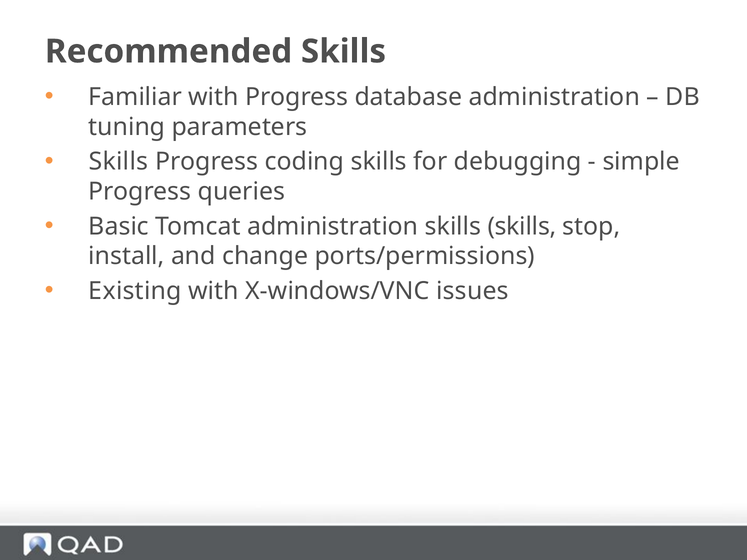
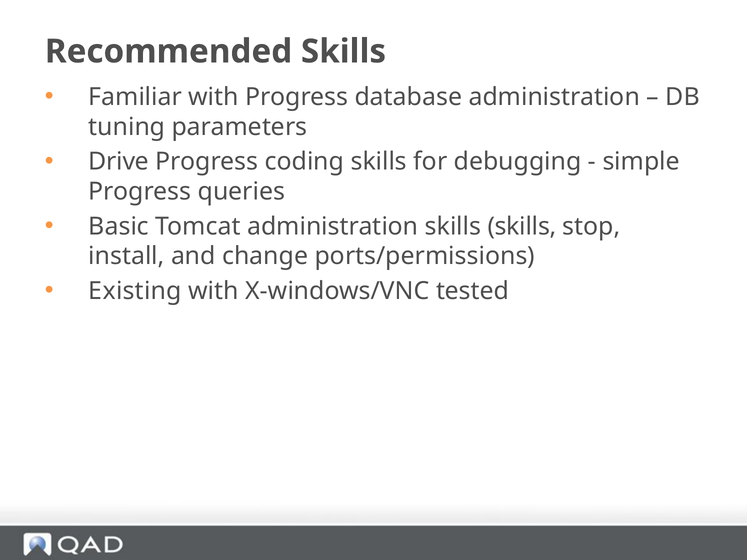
Skills at (118, 162): Skills -> Drive
issues: issues -> tested
